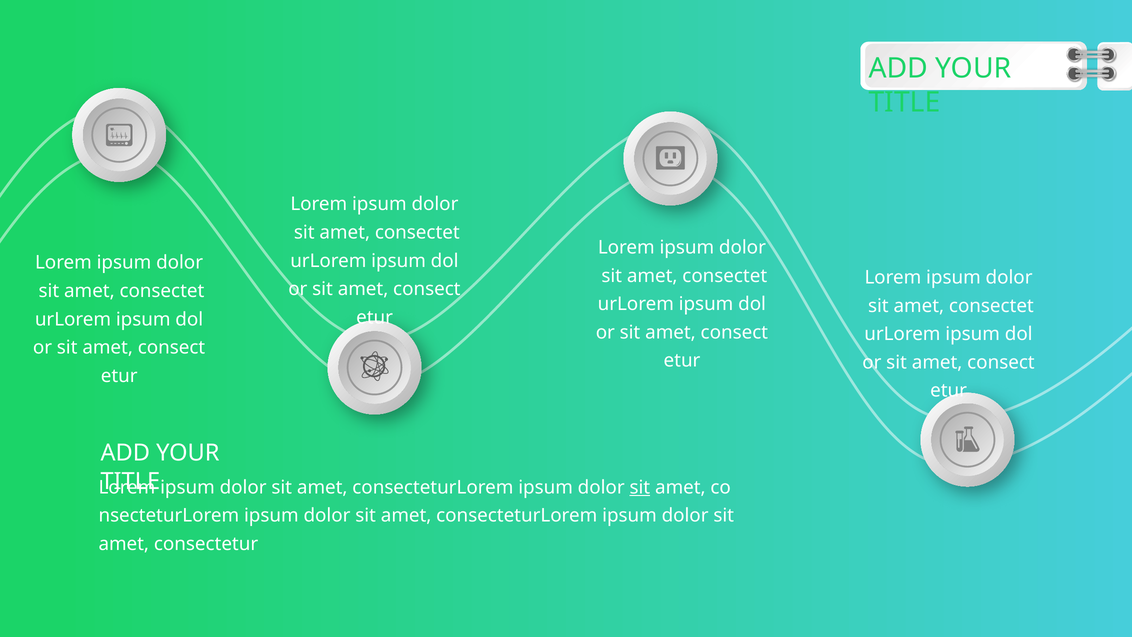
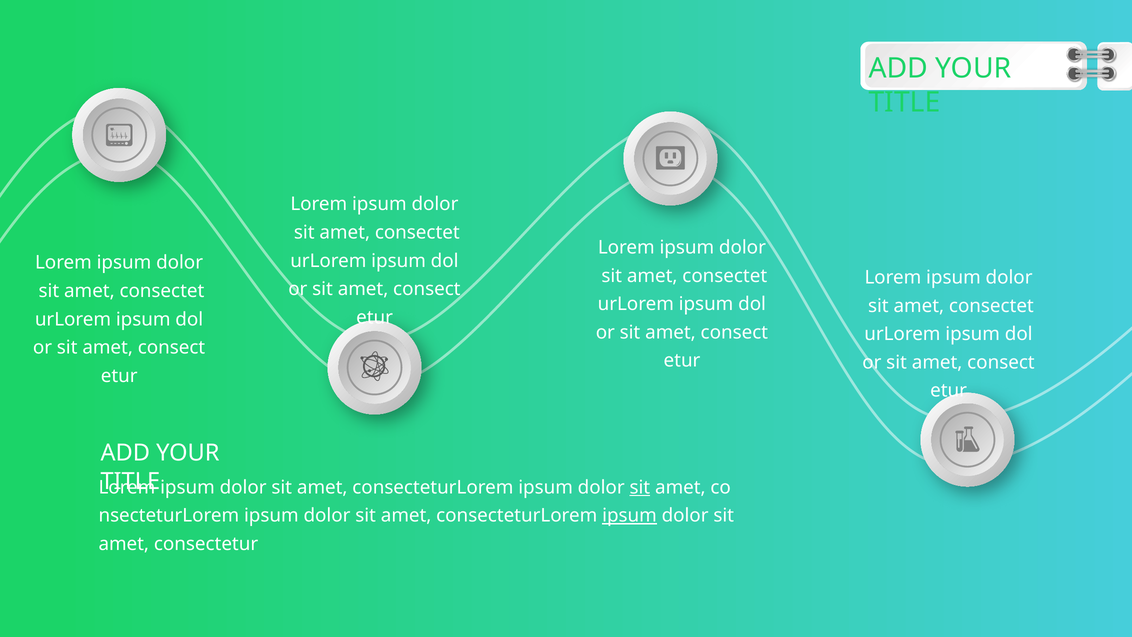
ipsum at (630, 515) underline: none -> present
